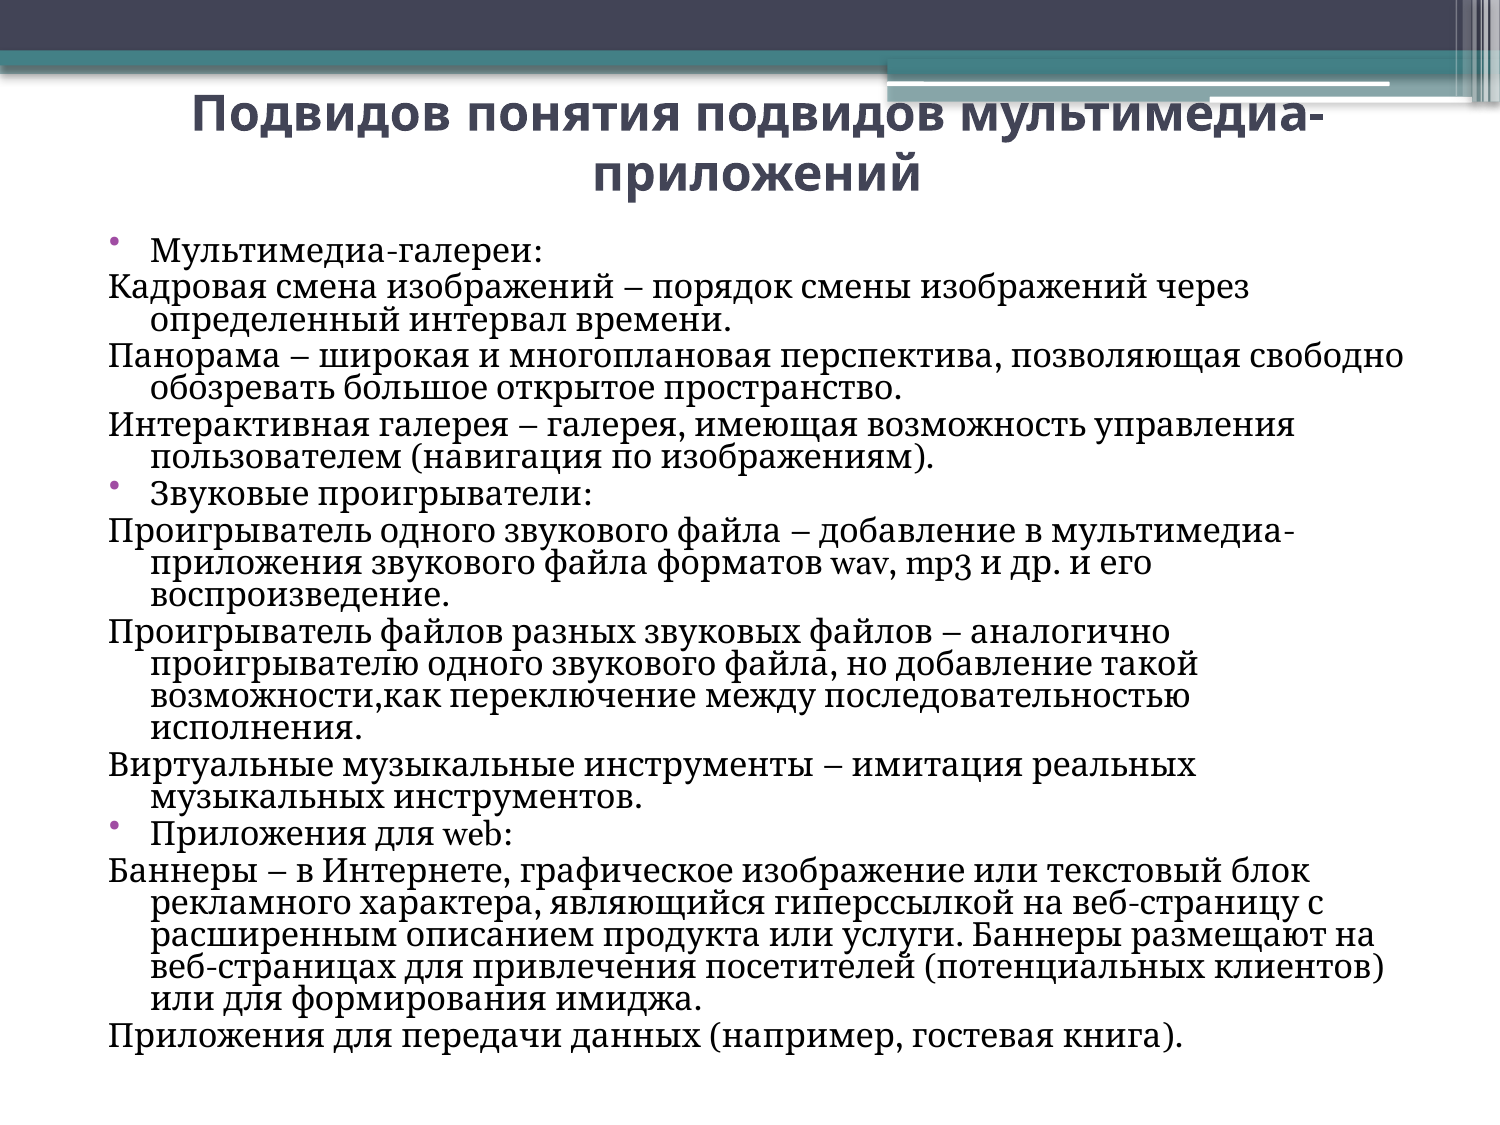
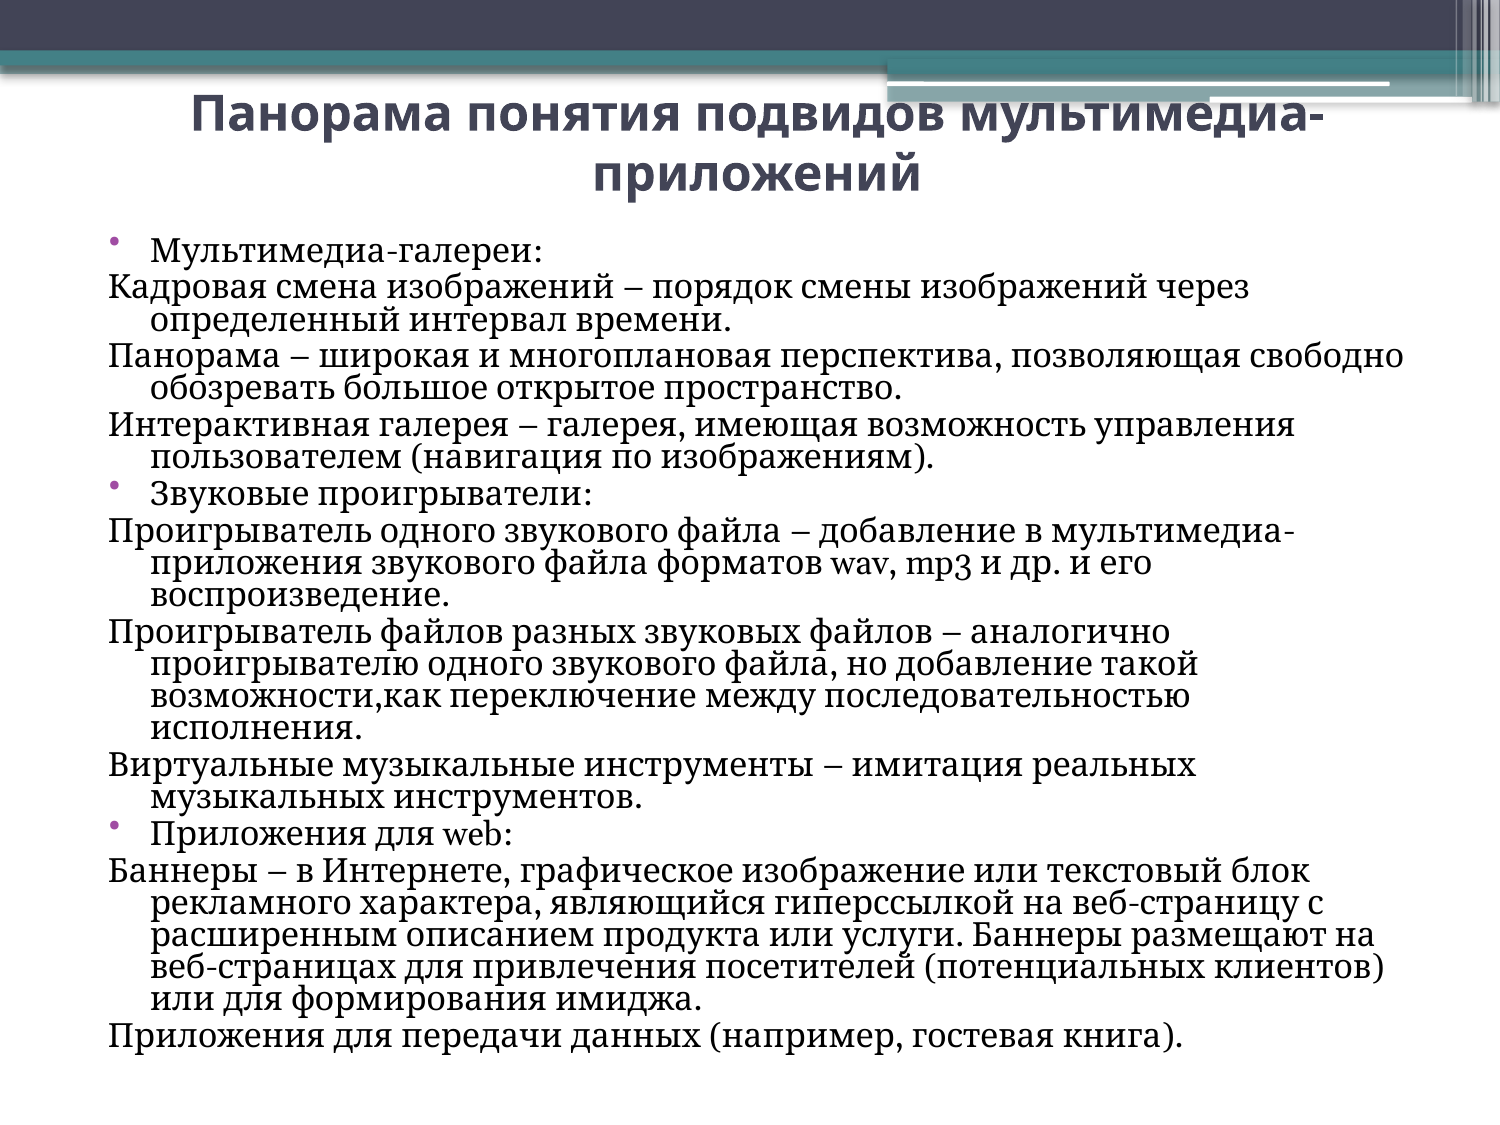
Подвидов at (321, 114): Подвидов -> Панорама
